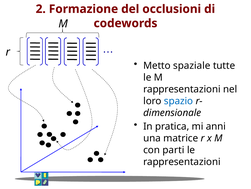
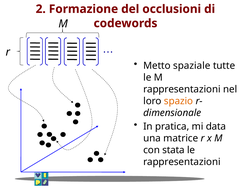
spazio colour: blue -> orange
anni: anni -> data
parti: parti -> stata
